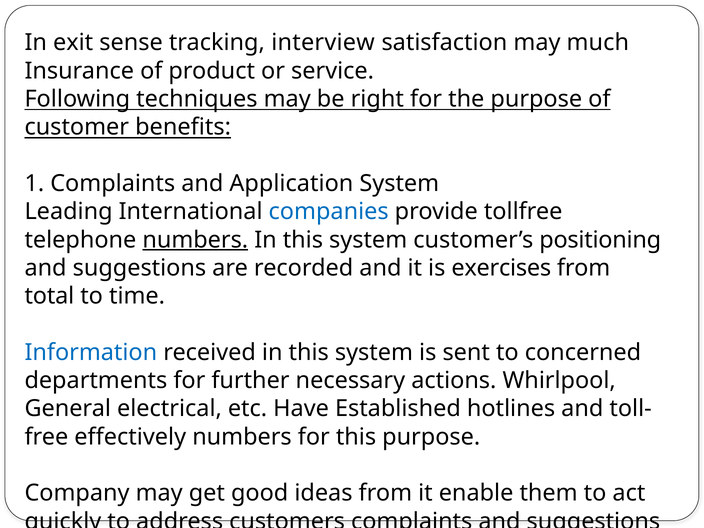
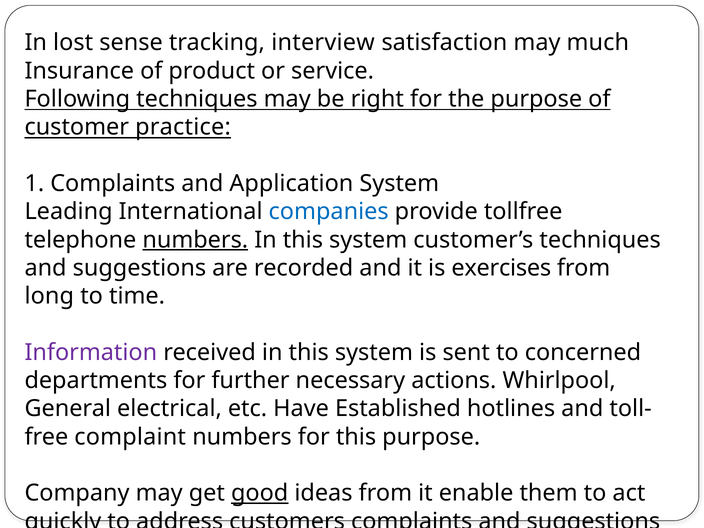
exit: exit -> lost
benefits: benefits -> practice
customer’s positioning: positioning -> techniques
total: total -> long
Information colour: blue -> purple
effectively at (130, 437): effectively -> complaint
good underline: none -> present
